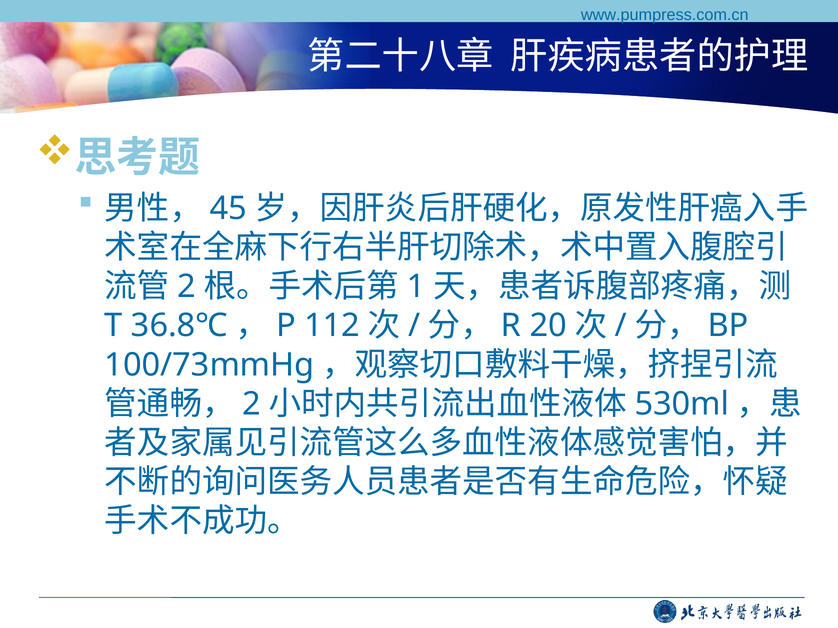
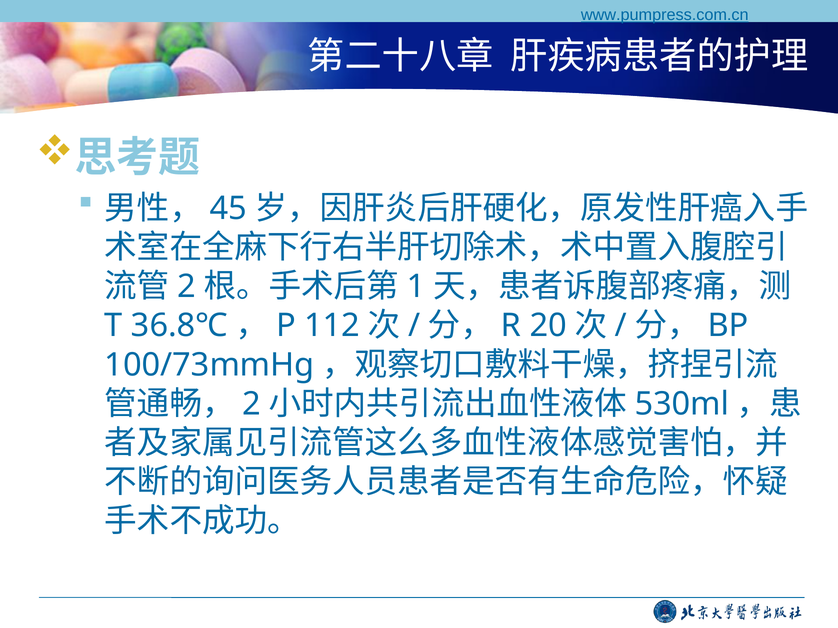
www.pumpress.com.cn underline: none -> present
